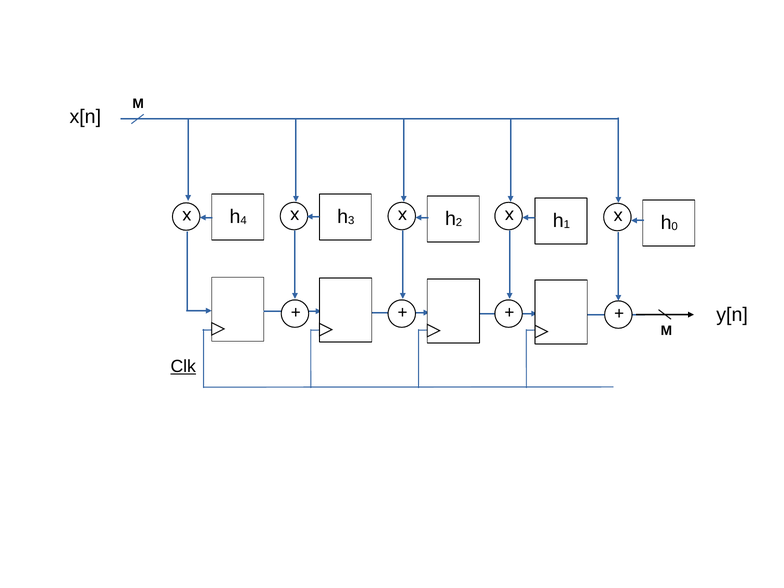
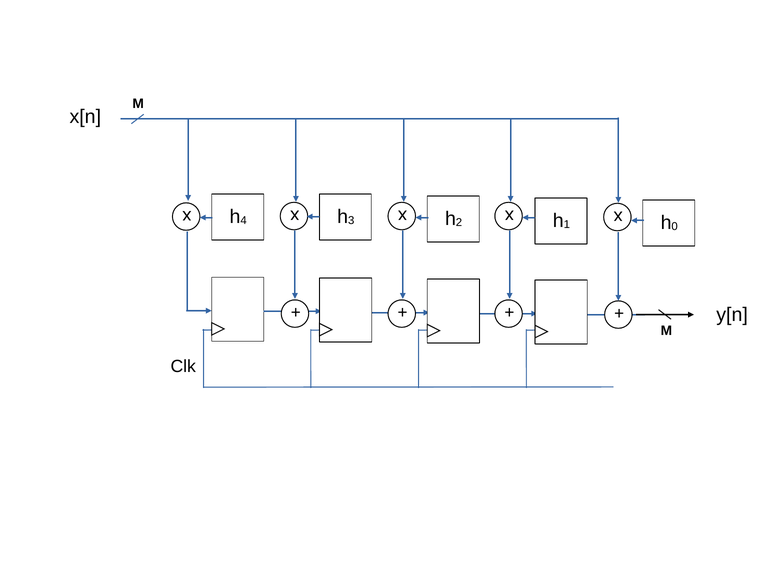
Clk underline: present -> none
